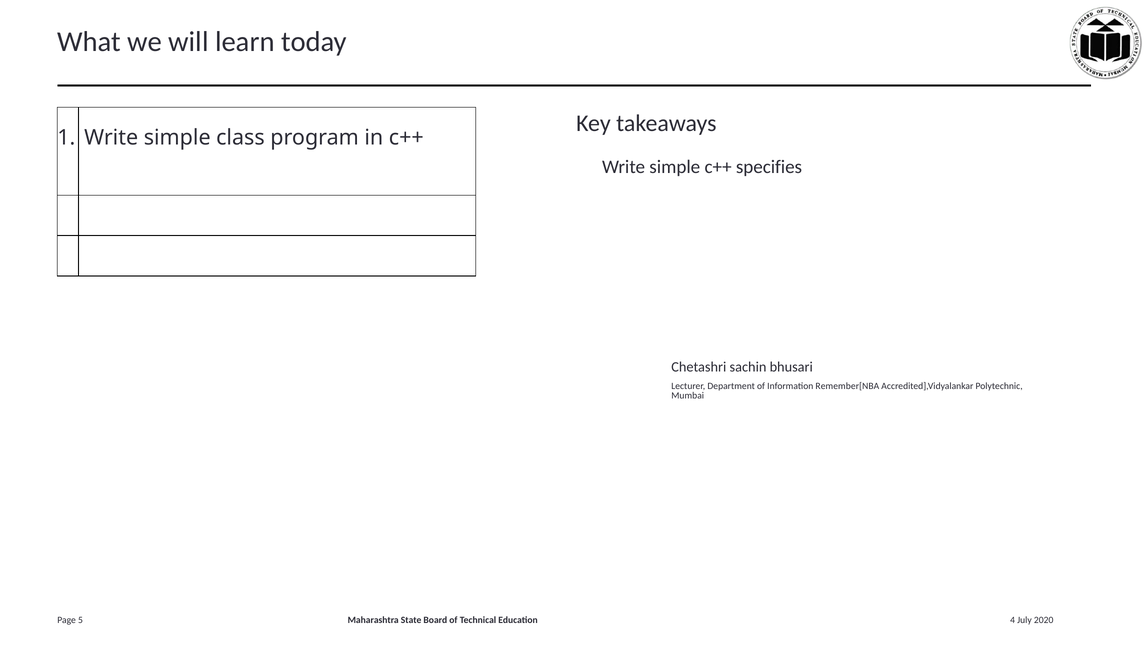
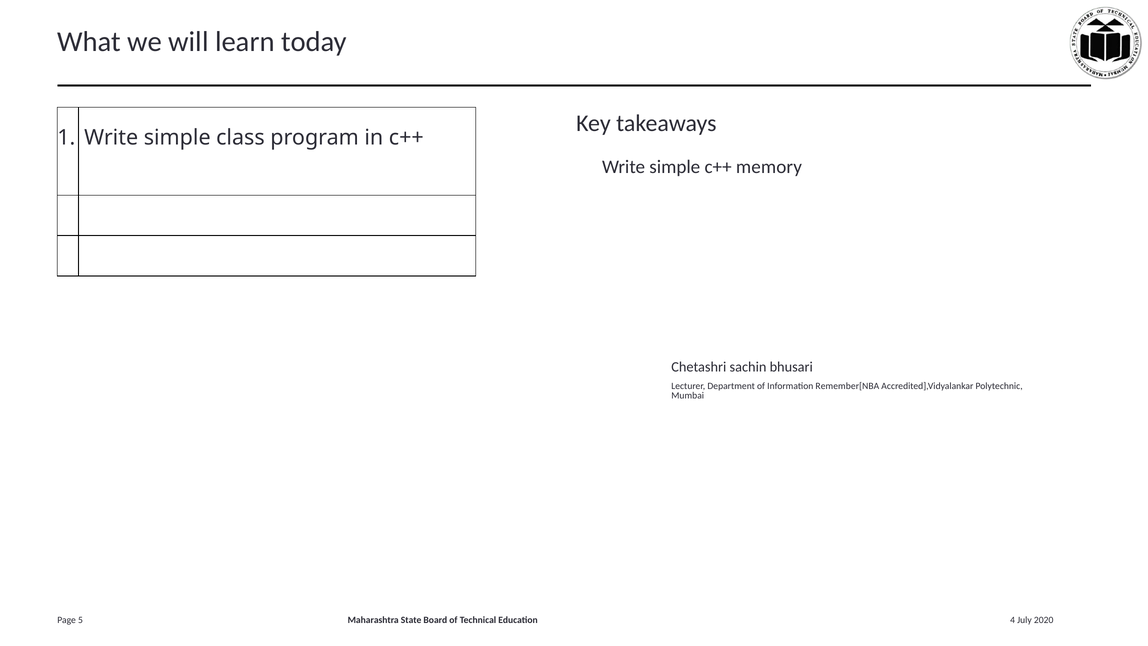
specifies: specifies -> memory
